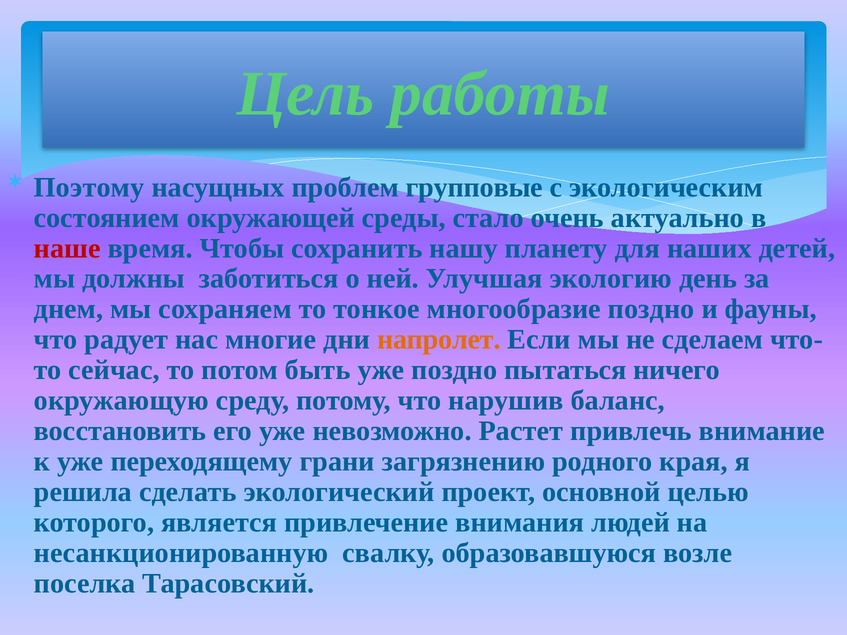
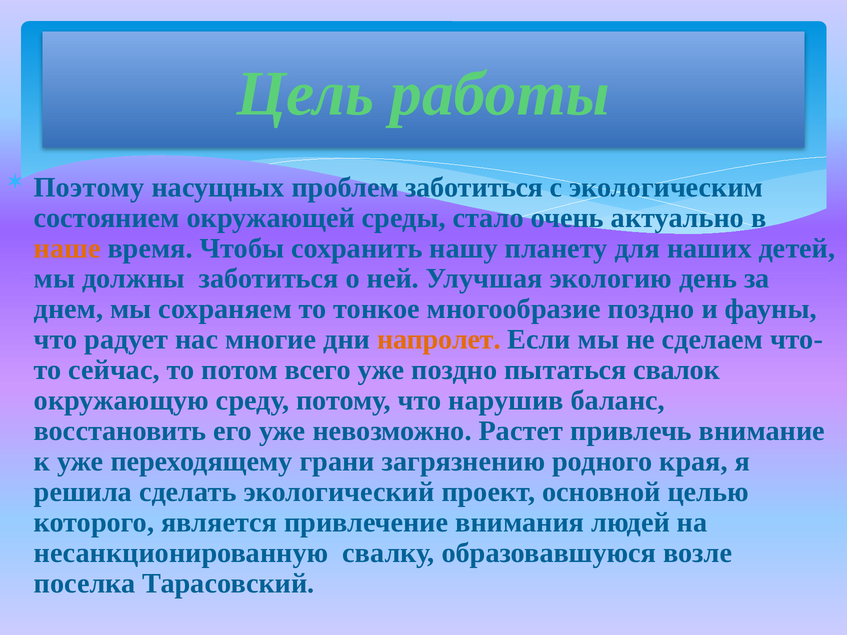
проблем групповые: групповые -> заботиться
наше colour: red -> orange
быть: быть -> всего
ничего: ничего -> свалок
